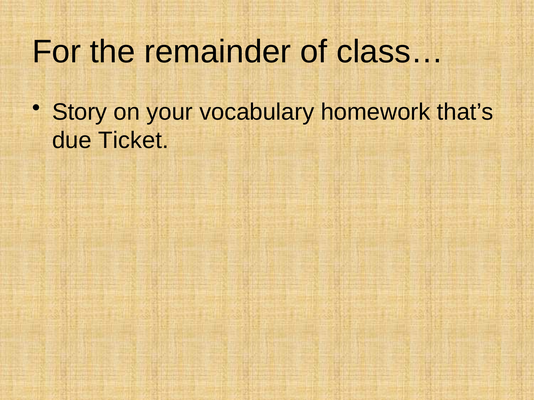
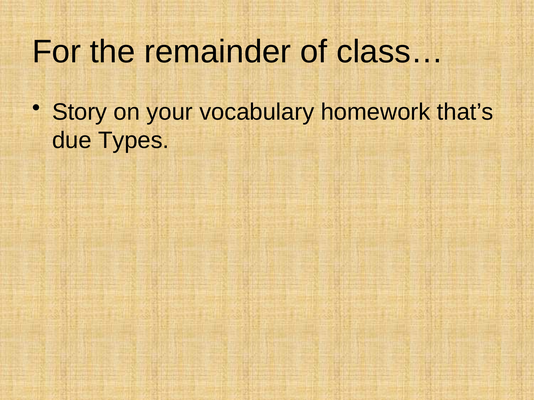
Ticket: Ticket -> Types
